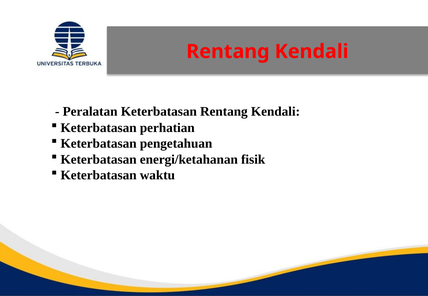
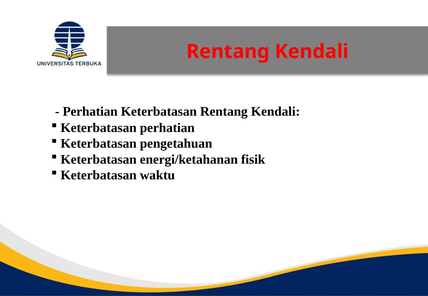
Peralatan at (90, 112): Peralatan -> Perhatian
